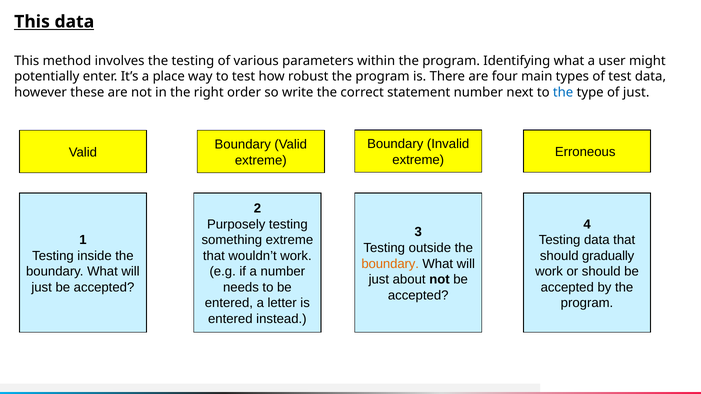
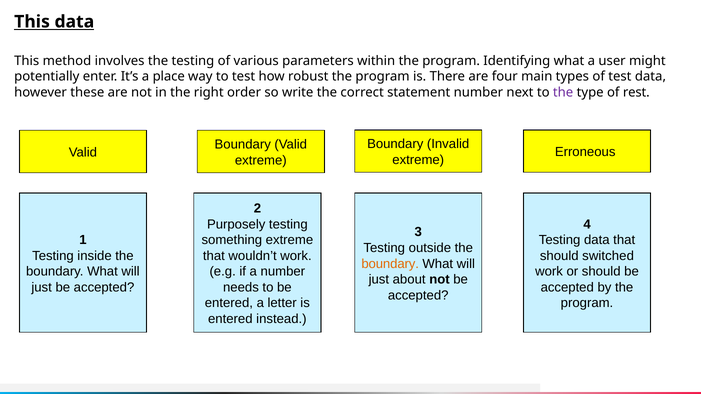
the at (563, 92) colour: blue -> purple
of just: just -> rest
gradually: gradually -> switched
